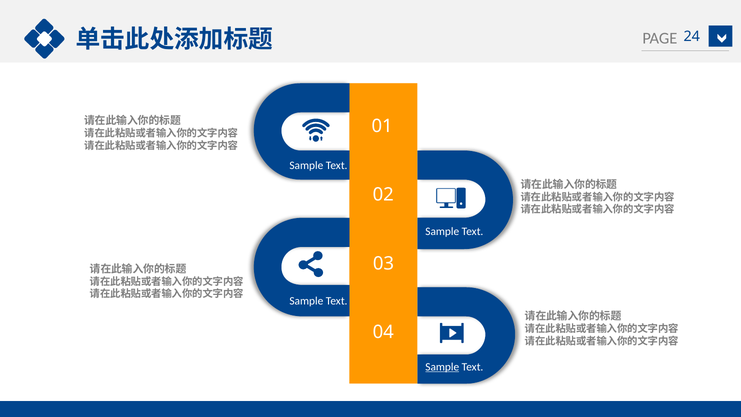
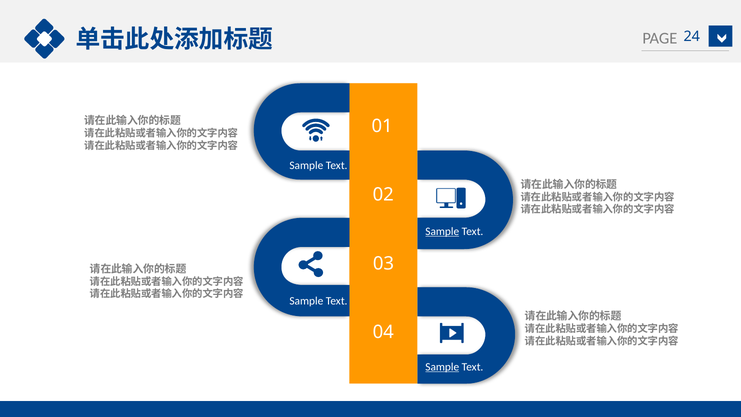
Sample at (442, 231) underline: none -> present
